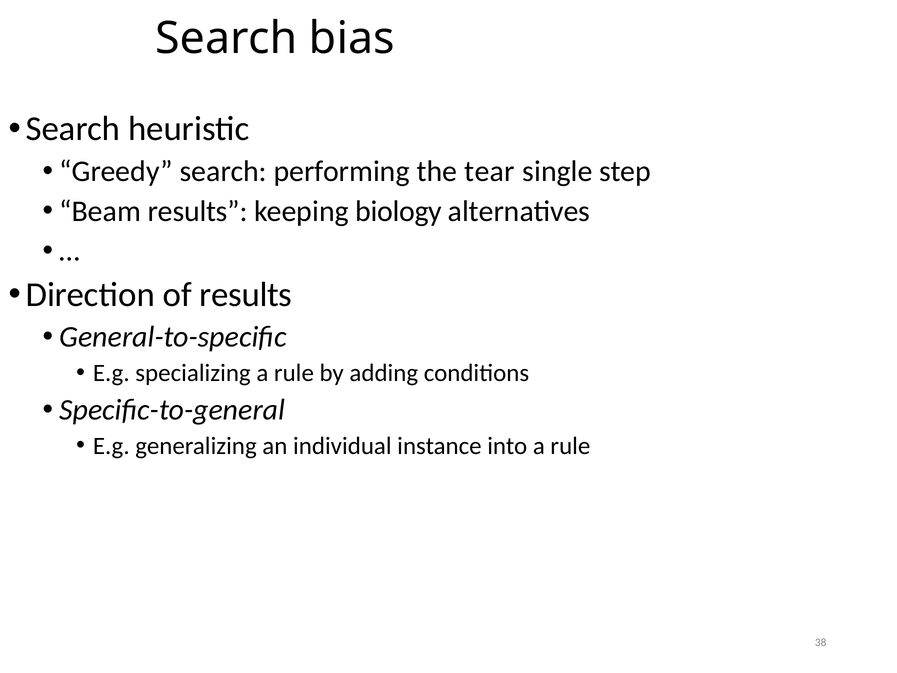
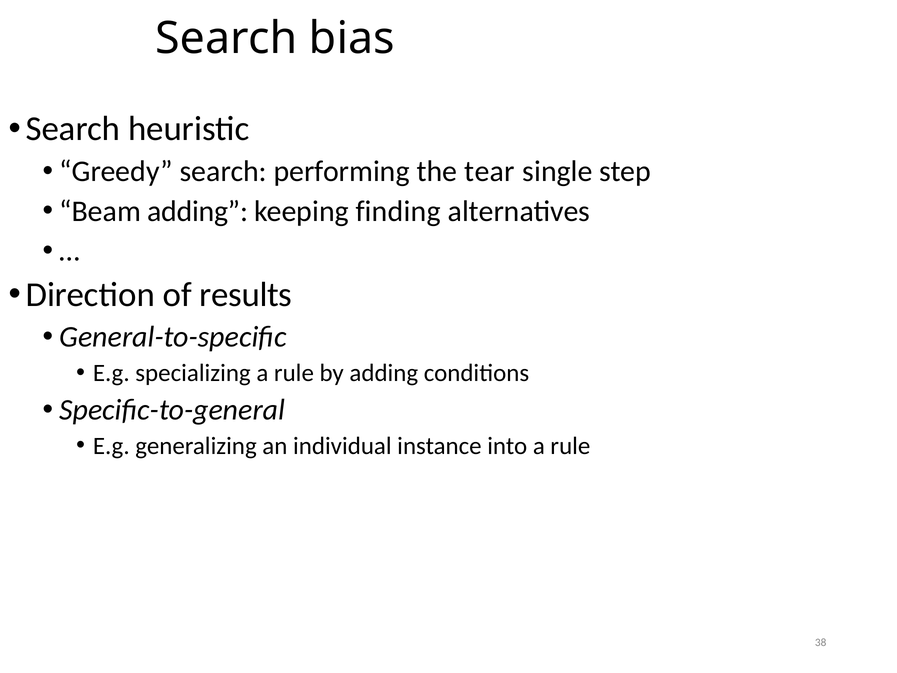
Beam results: results -> adding
biology: biology -> finding
